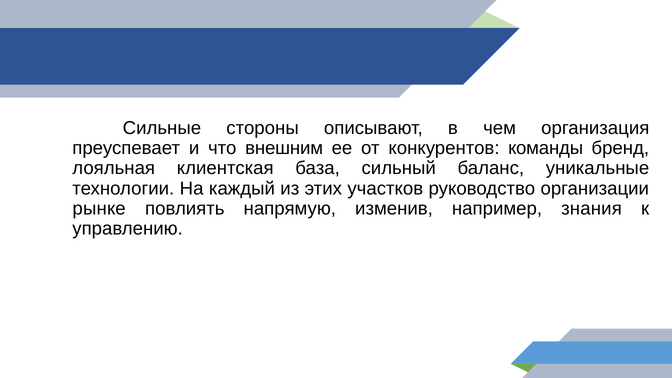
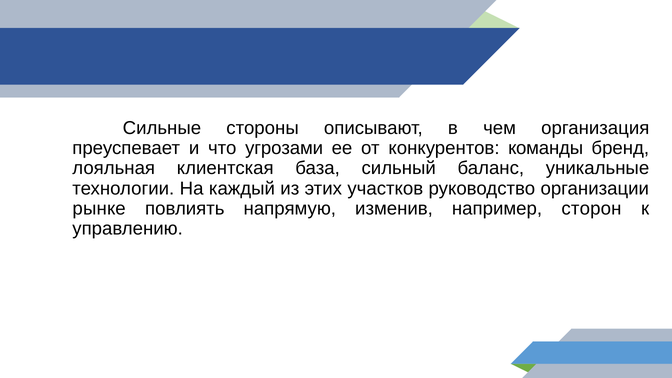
внешним: внешним -> угрозами
знания: знания -> сторон
